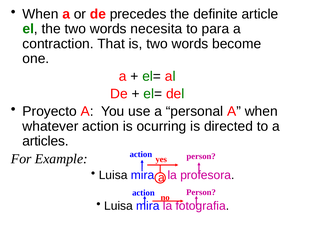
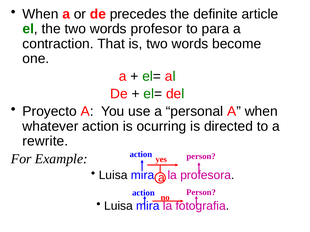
necesita: necesita -> profesor
articles: articles -> rewrite
